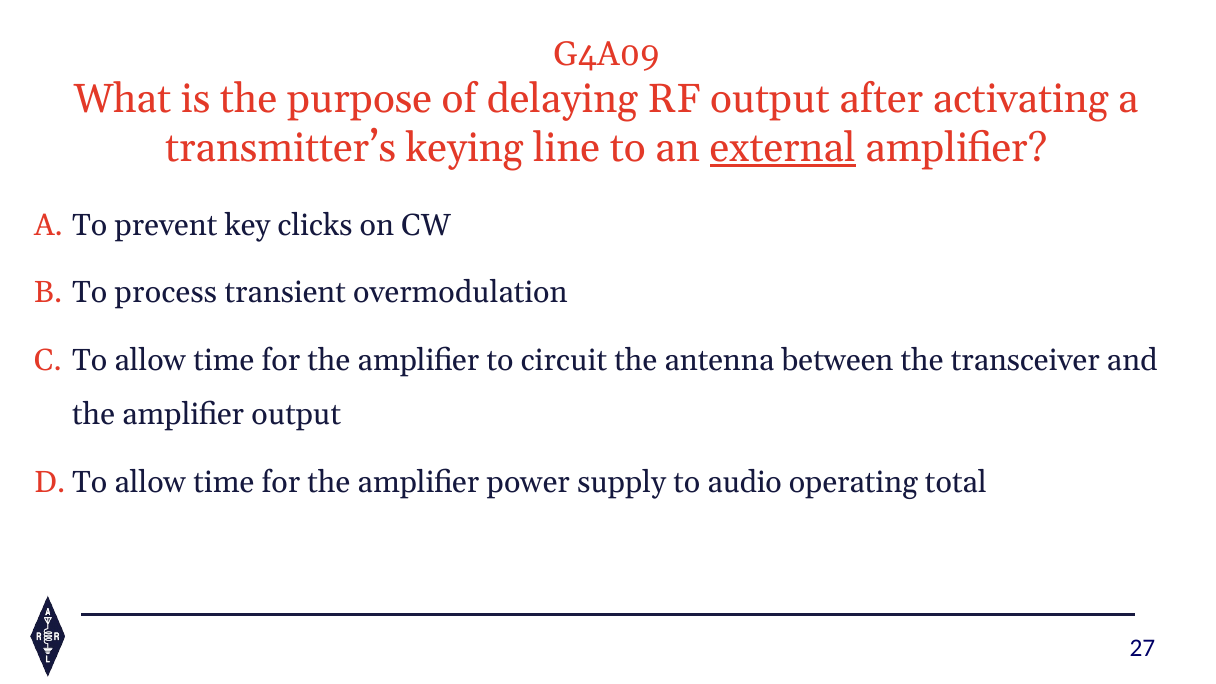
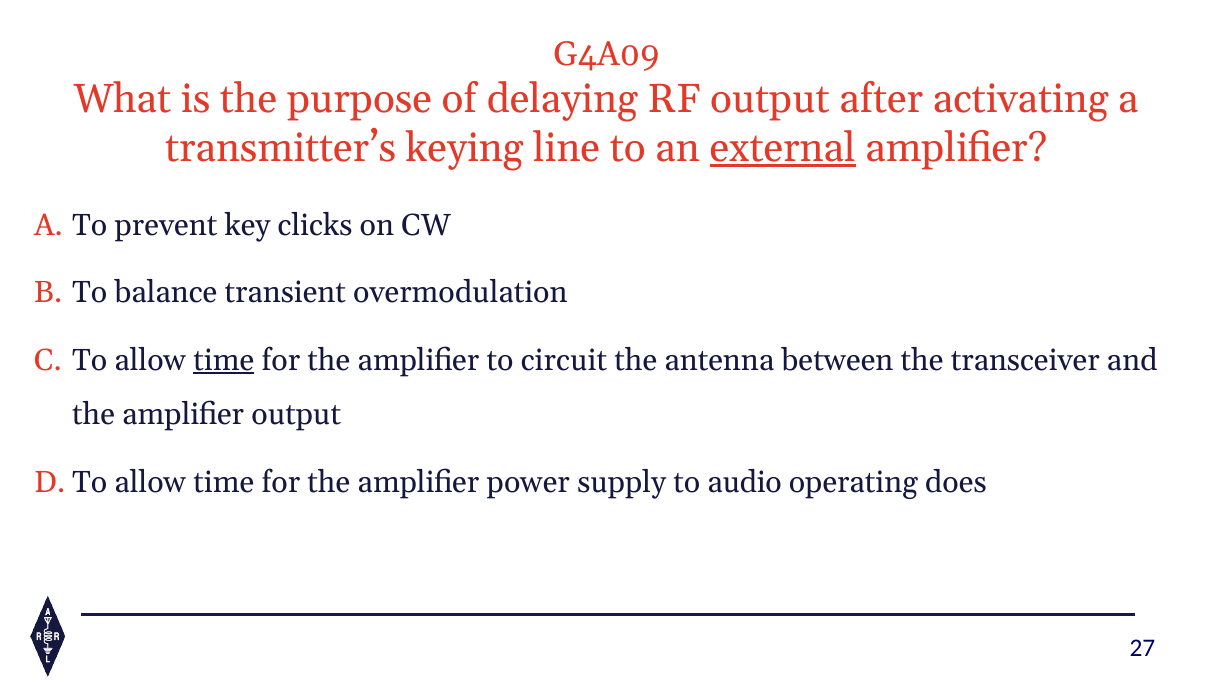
process: process -> balance
time at (224, 360) underline: none -> present
total: total -> does
